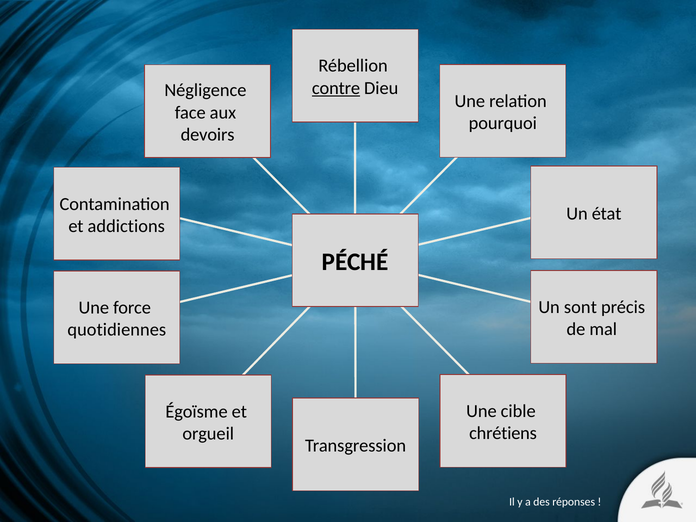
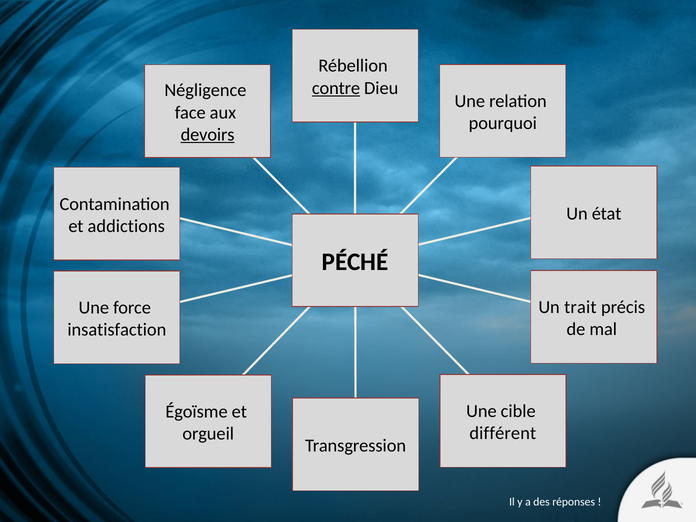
devoirs underline: none -> present
sont: sont -> trait
quotidiennes: quotidiennes -> insatisfaction
chrétiens: chrétiens -> différent
